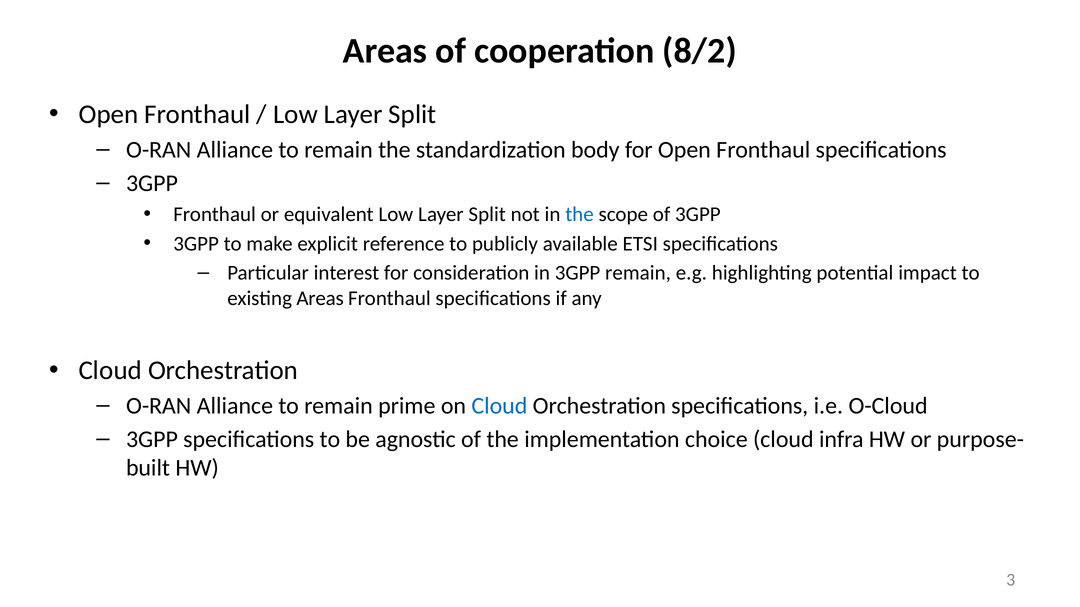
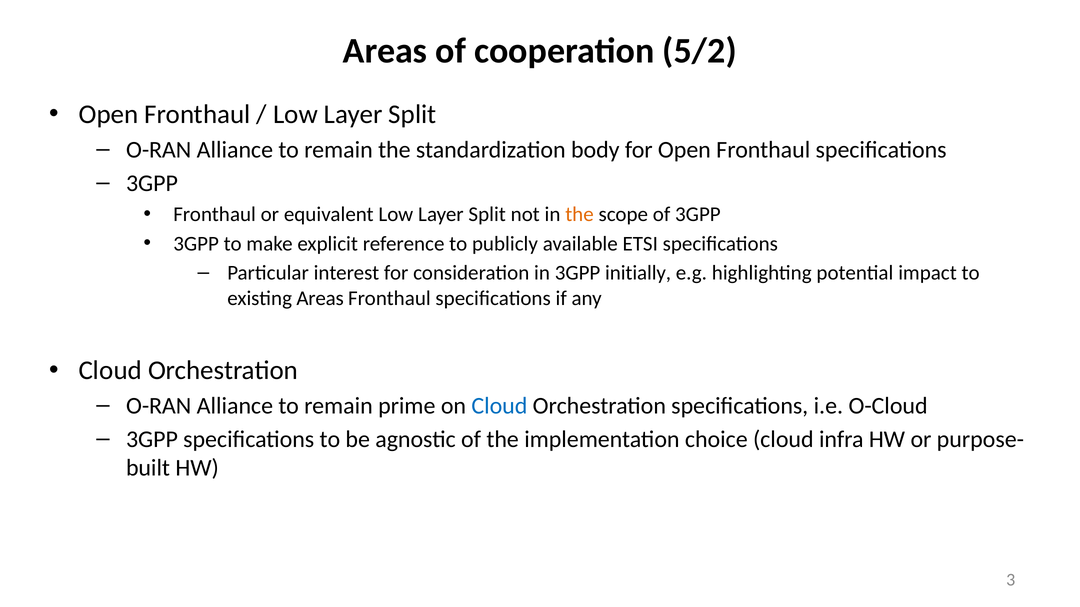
8/2: 8/2 -> 5/2
the at (579, 214) colour: blue -> orange
3GPP remain: remain -> initially
